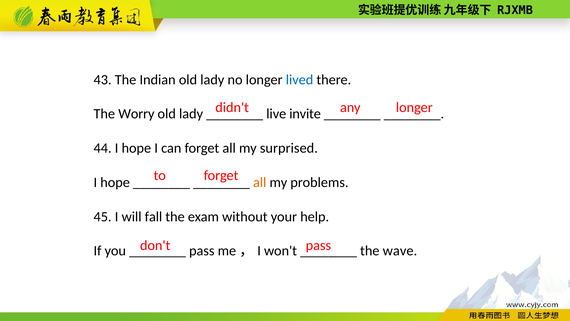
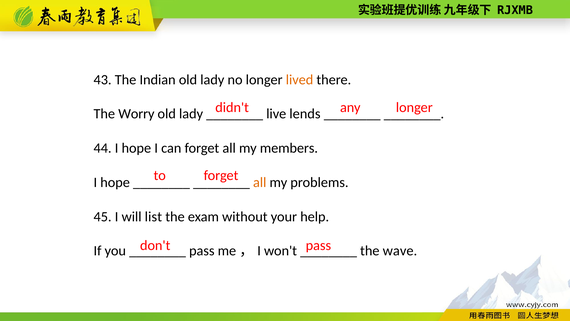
lived colour: blue -> orange
invite: invite -> lends
surprised: surprised -> members
fall: fall -> list
